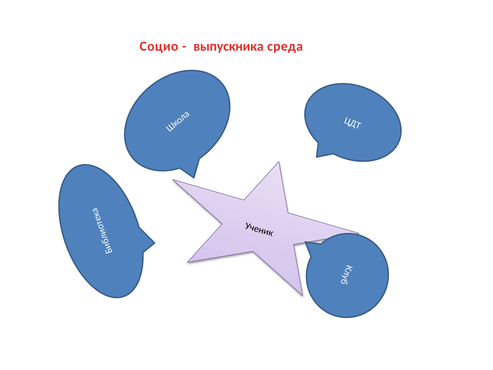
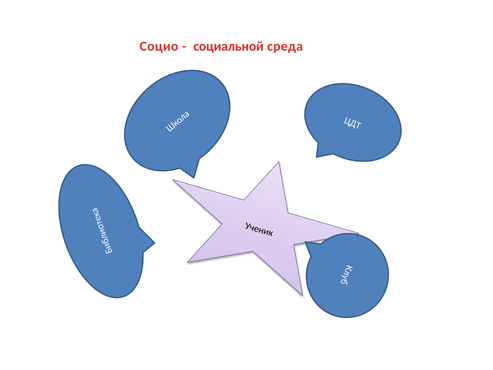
выпускника: выпускника -> социальной
